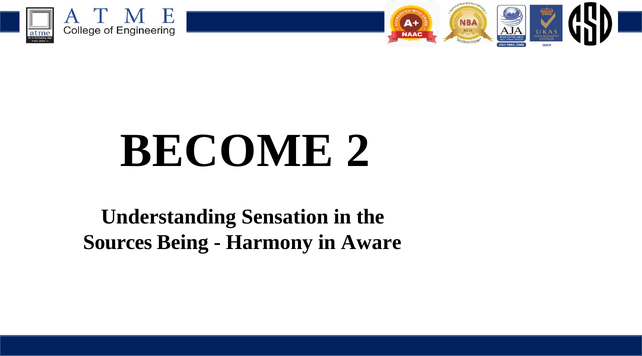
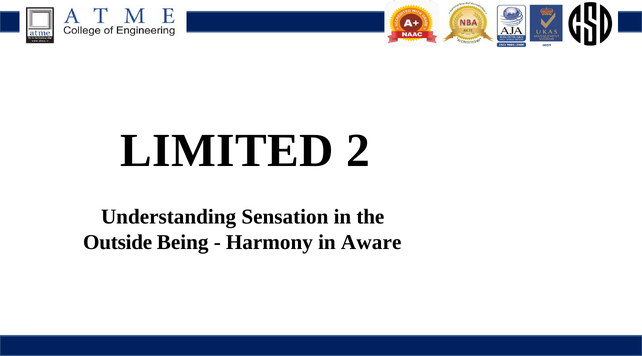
BECOME: BECOME -> LIMITED
Sources: Sources -> Outside
